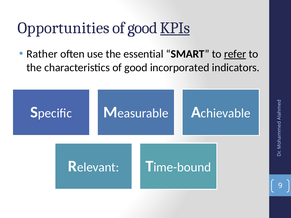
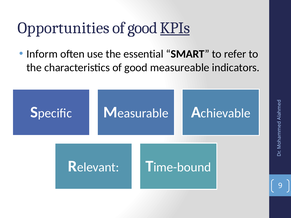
Rather: Rather -> Inform
refer underline: present -> none
incorporated: incorporated -> measureable
